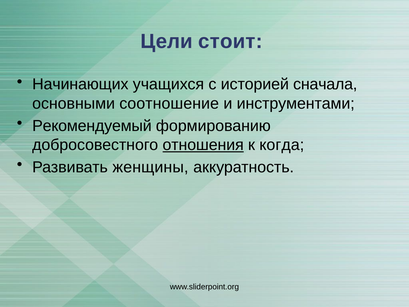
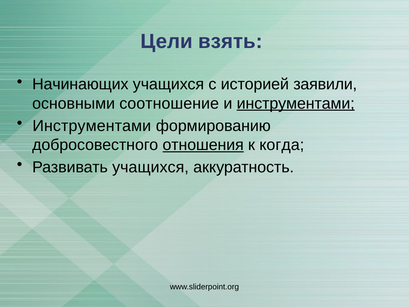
стоит: стоит -> взять
сначала: сначала -> заявили
инструментами at (296, 103) underline: none -> present
Рекомендуемый at (92, 126): Рекомендуемый -> Инструментами
Развивать женщины: женщины -> учащихся
